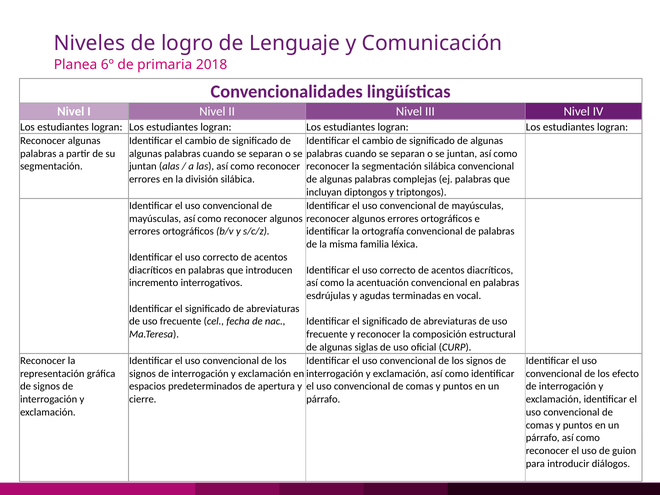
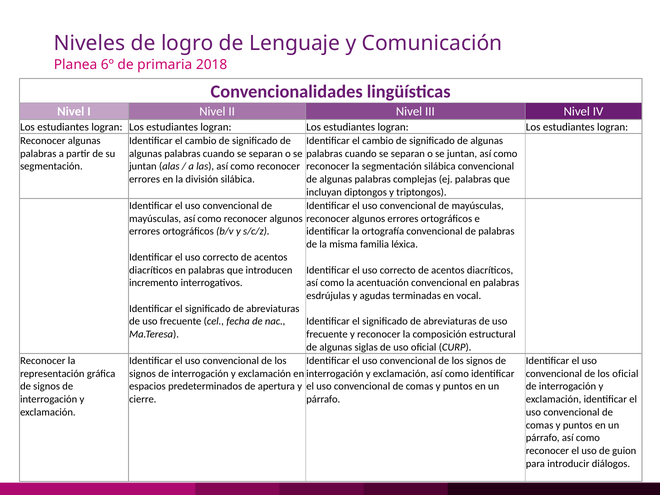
los efecto: efecto -> oficial
